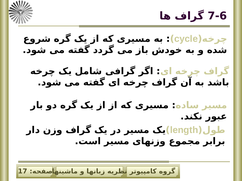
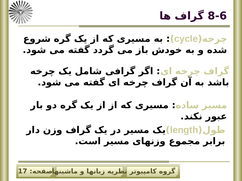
7-6: 7-6 -> 8-6
